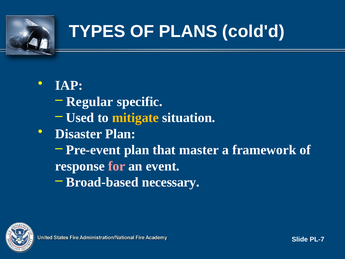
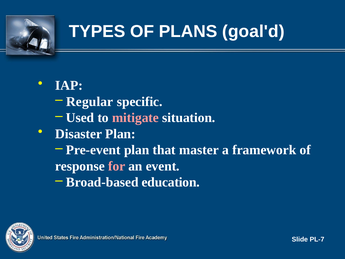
cold'd: cold'd -> goal'd
mitigate colour: yellow -> pink
necessary: necessary -> education
